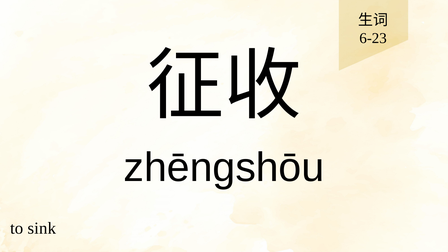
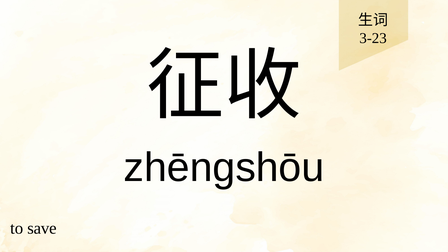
6-23: 6-23 -> 3-23
sink: sink -> save
